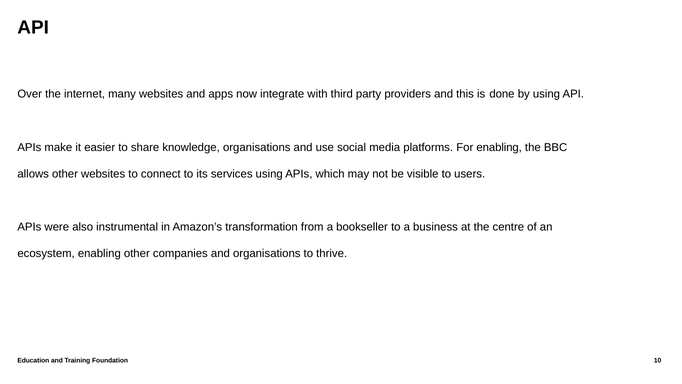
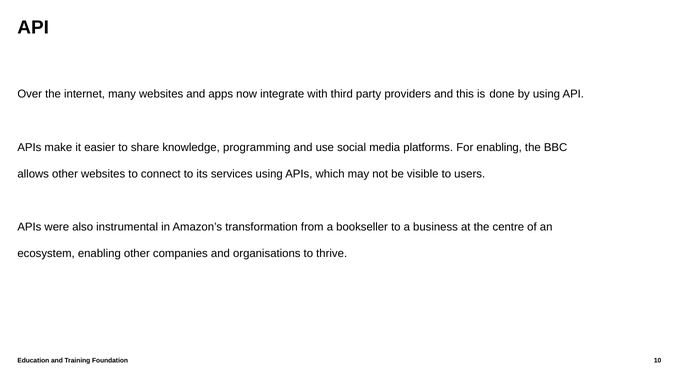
knowledge organisations: organisations -> programming
